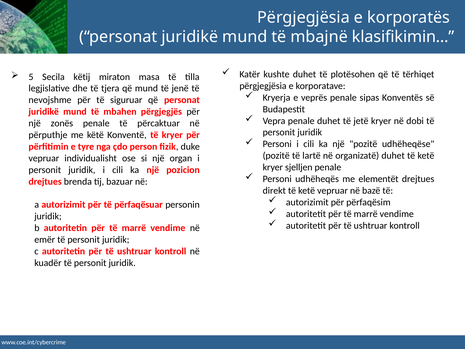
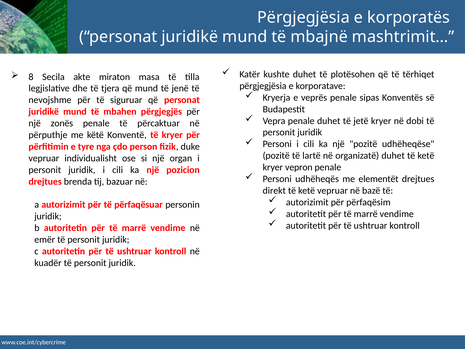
klasifikimin…: klasifikimin… -> mashtrimit…
5: 5 -> 8
këtij: këtij -> akte
sjelljen: sjelljen -> vepron
